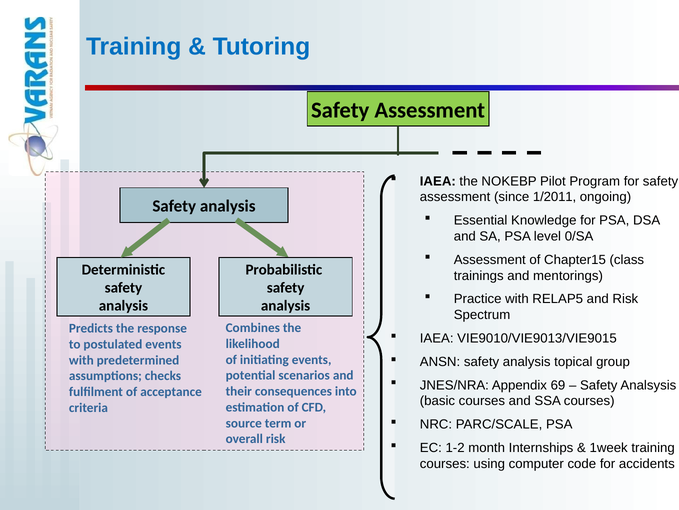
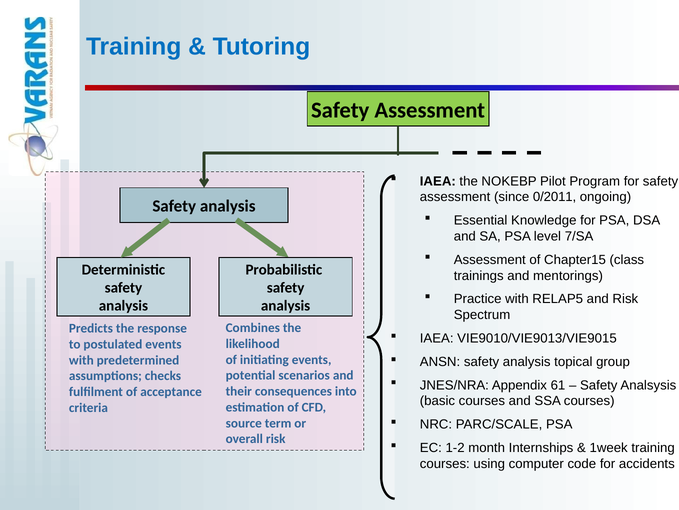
1/2011: 1/2011 -> 0/2011
0/SA: 0/SA -> 7/SA
69: 69 -> 61
